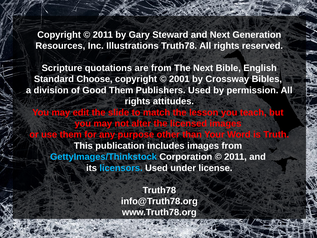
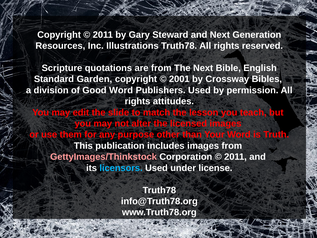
Choose: Choose -> Garden
Good Them: Them -> Word
GettyImages/Thinkstock colour: light blue -> pink
